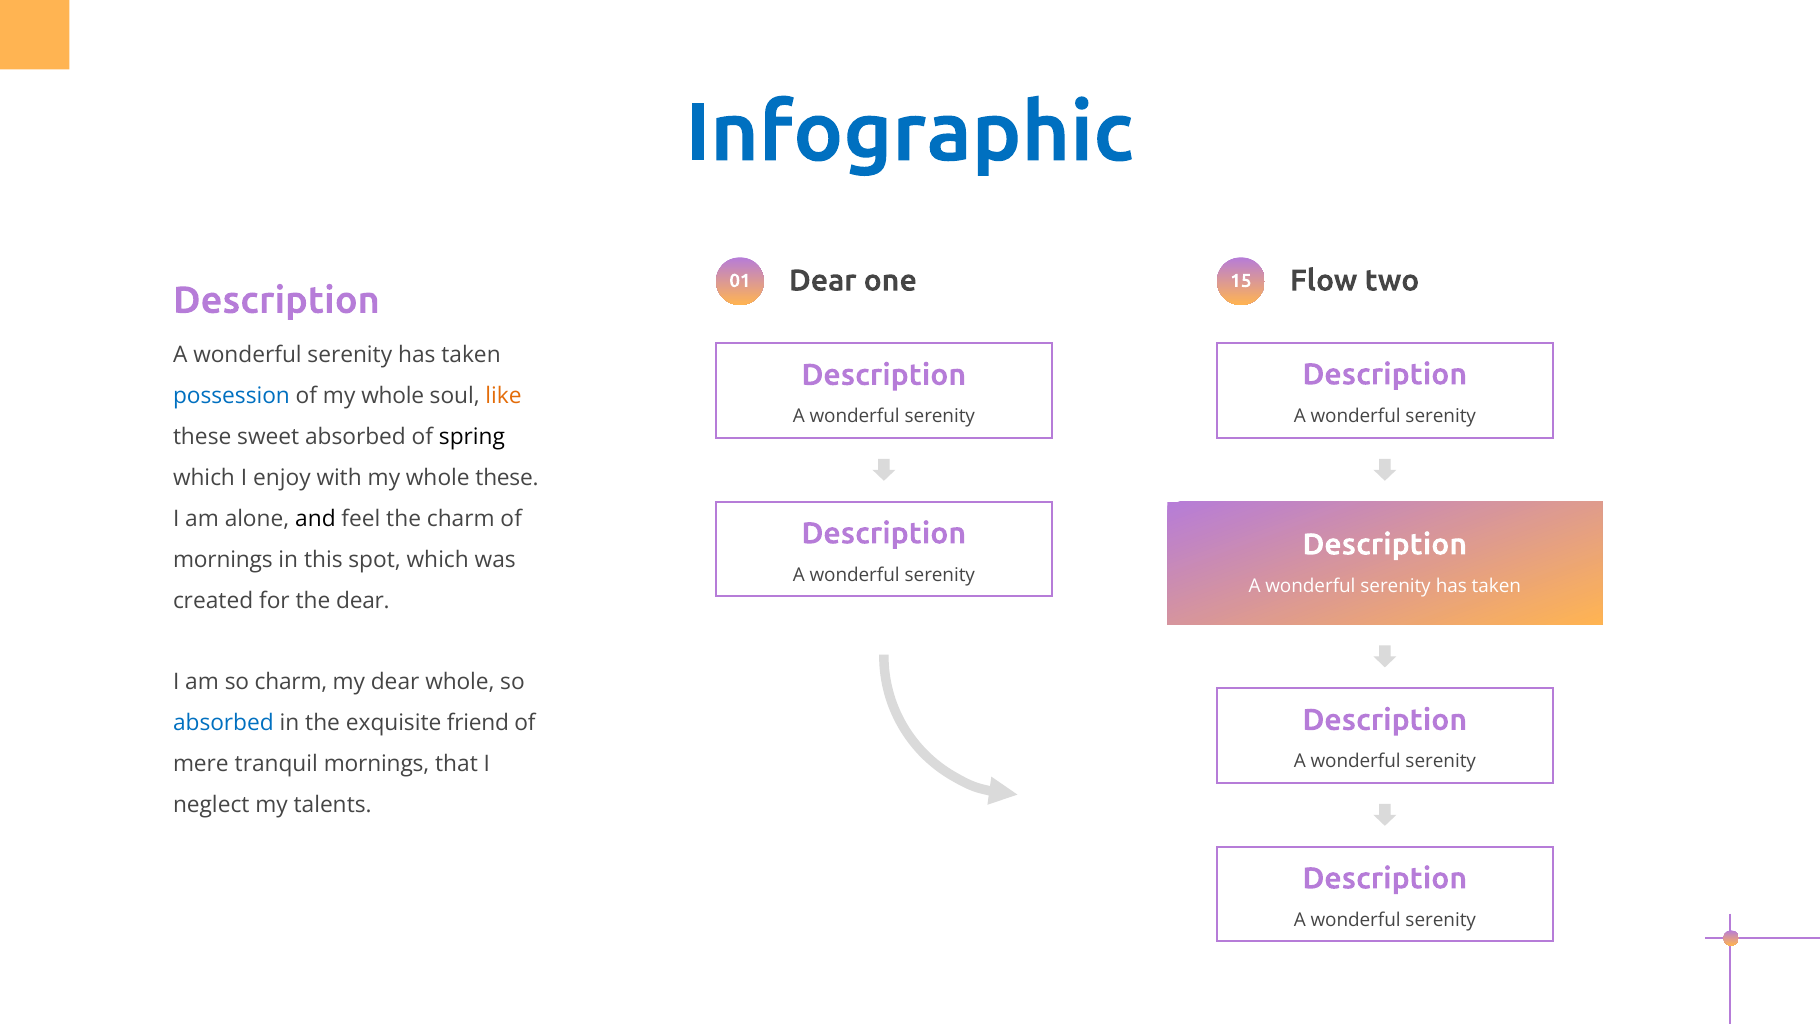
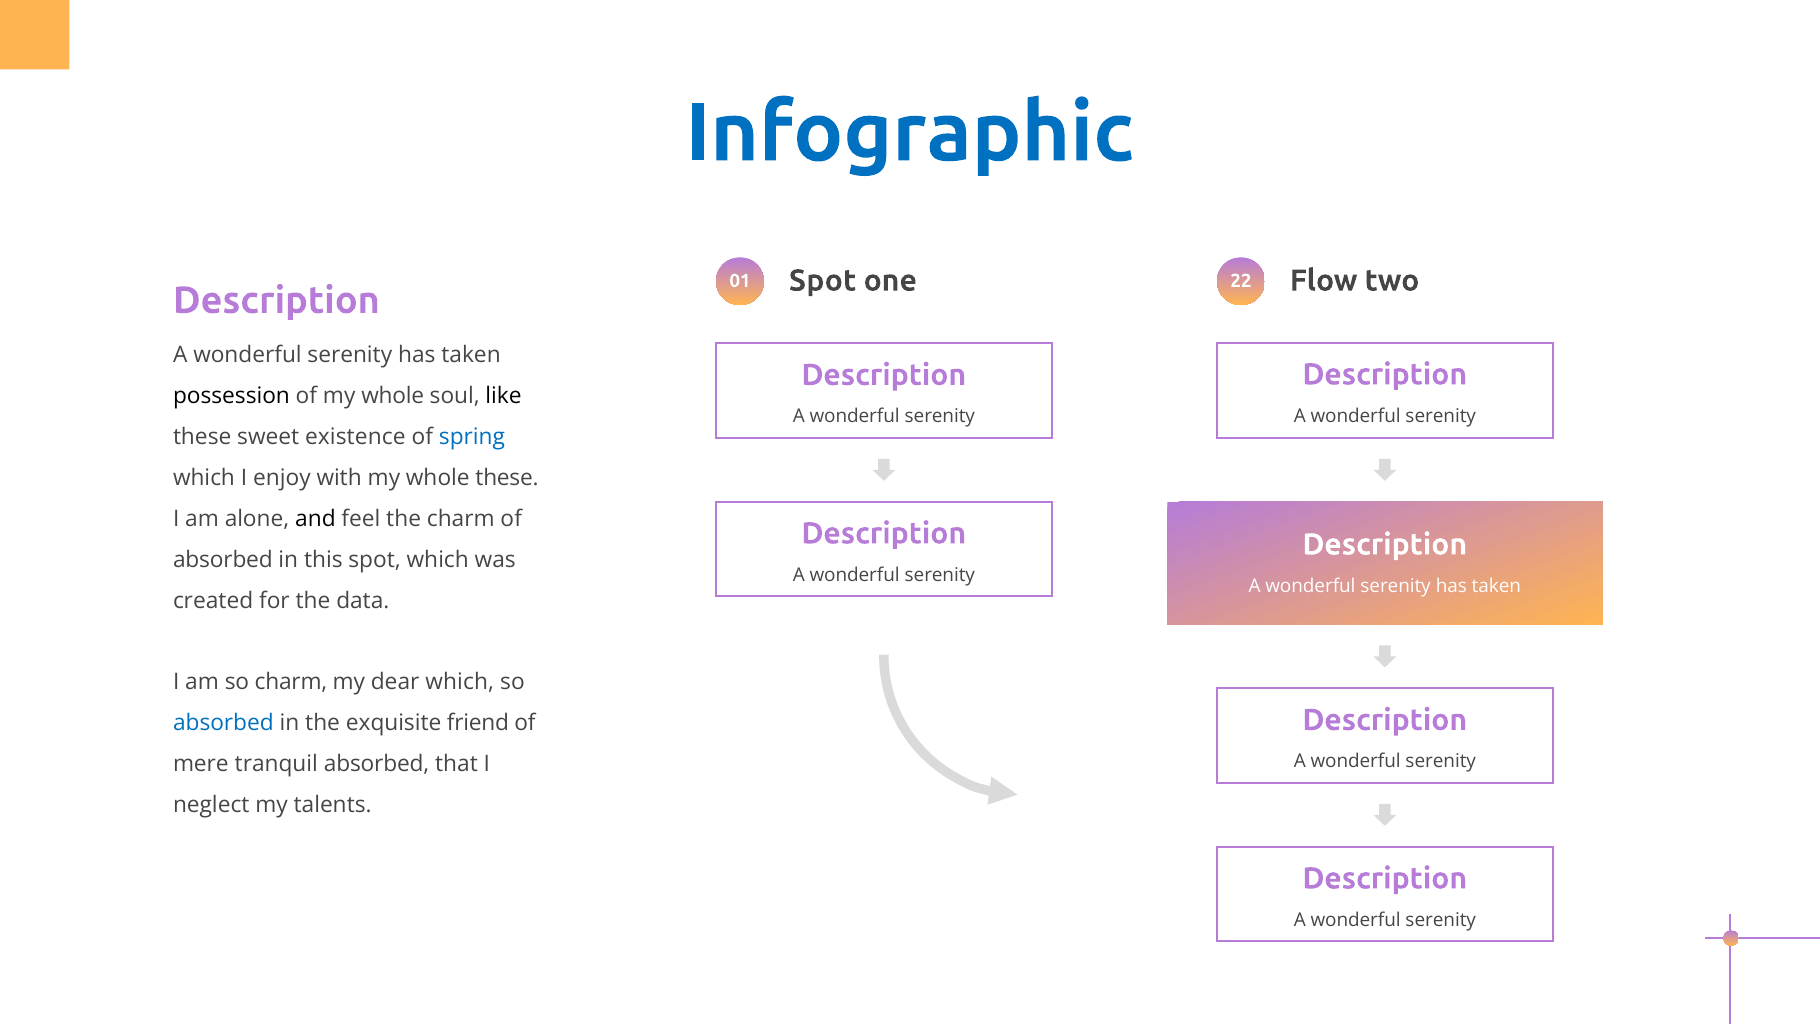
01 Dear: Dear -> Spot
15: 15 -> 22
possession colour: blue -> black
like colour: orange -> black
sweet absorbed: absorbed -> existence
spring colour: black -> blue
mornings at (223, 559): mornings -> absorbed
the dear: dear -> data
dear whole: whole -> which
tranquil mornings: mornings -> absorbed
